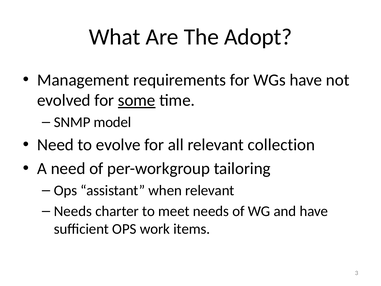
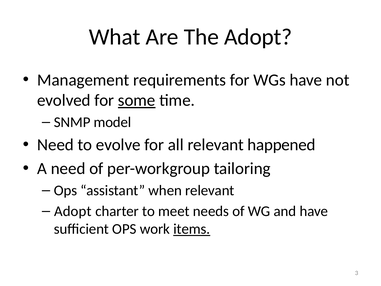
collection: collection -> happened
Needs at (73, 211): Needs -> Adopt
items underline: none -> present
